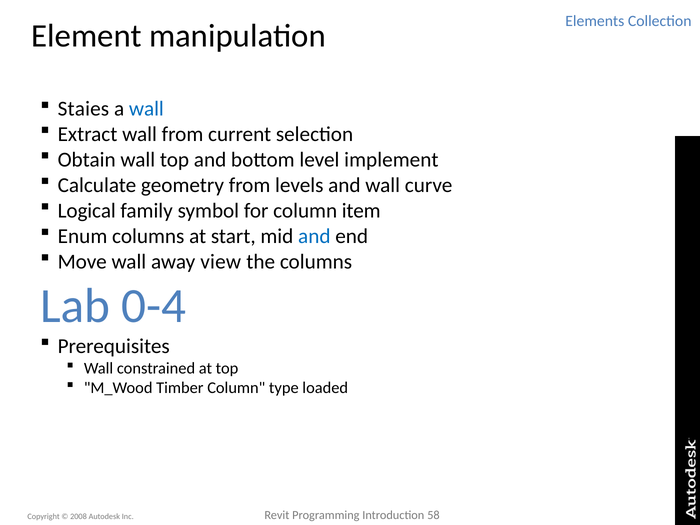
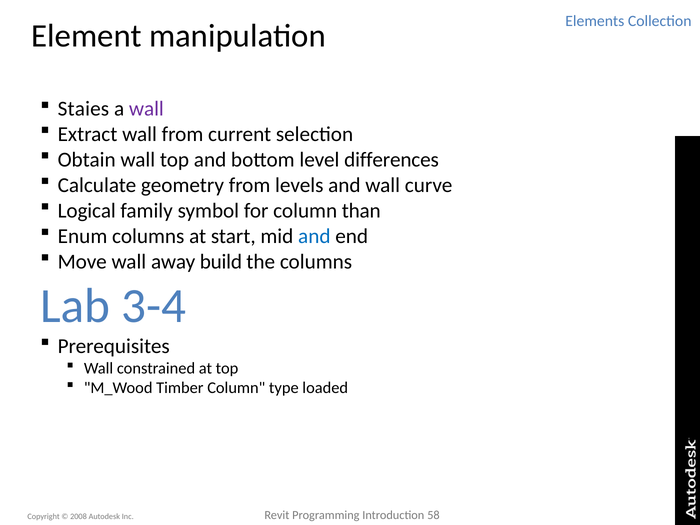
wall at (146, 109) colour: blue -> purple
implement: implement -> differences
item: item -> than
view: view -> build
0-4: 0-4 -> 3-4
